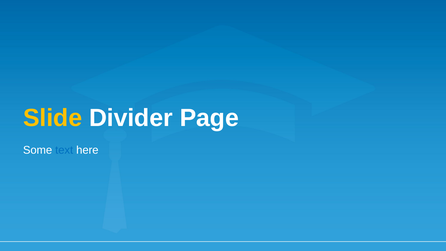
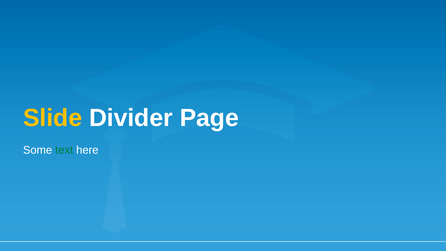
text colour: blue -> green
